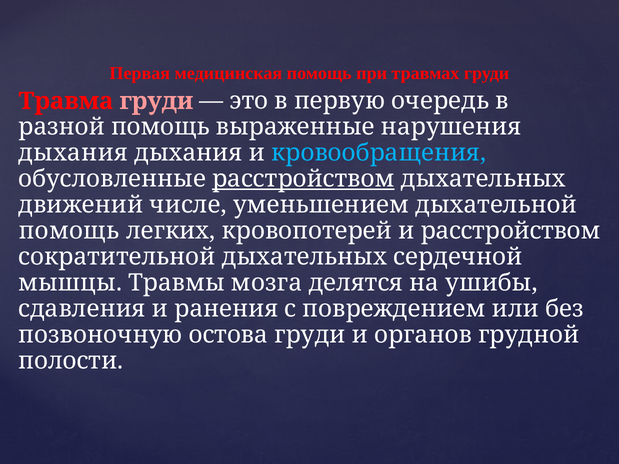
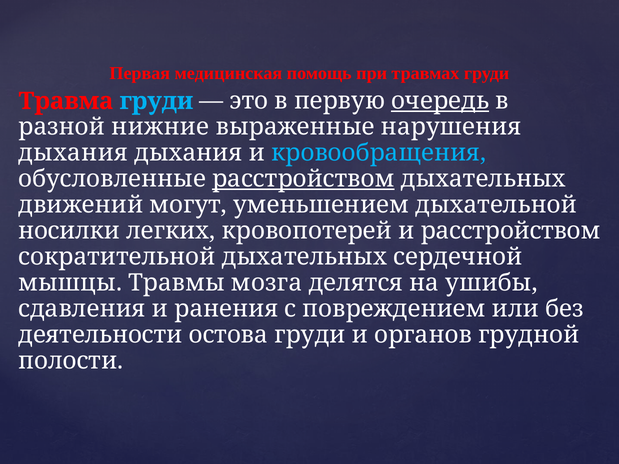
груди at (156, 101) colour: pink -> light blue
очередь underline: none -> present
разной помощь: помощь -> нижние
числе: числе -> могут
помощь at (69, 231): помощь -> носилки
позвоночную: позвоночную -> деятельности
